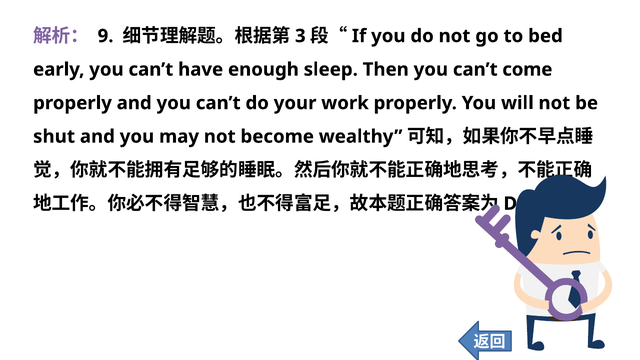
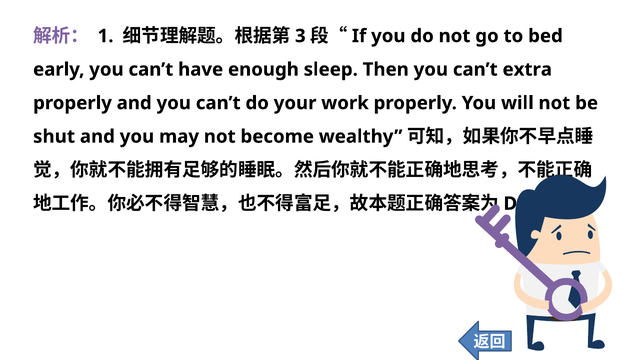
9: 9 -> 1
come: come -> extra
